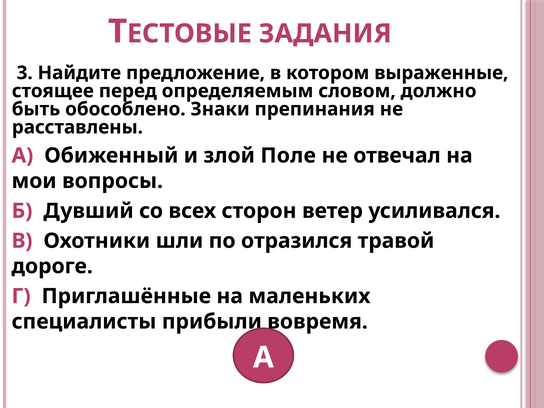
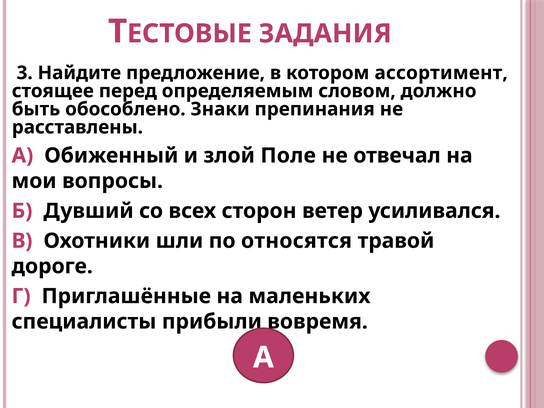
выраженные: выраженные -> ассортимент
отразился: отразился -> относятся
